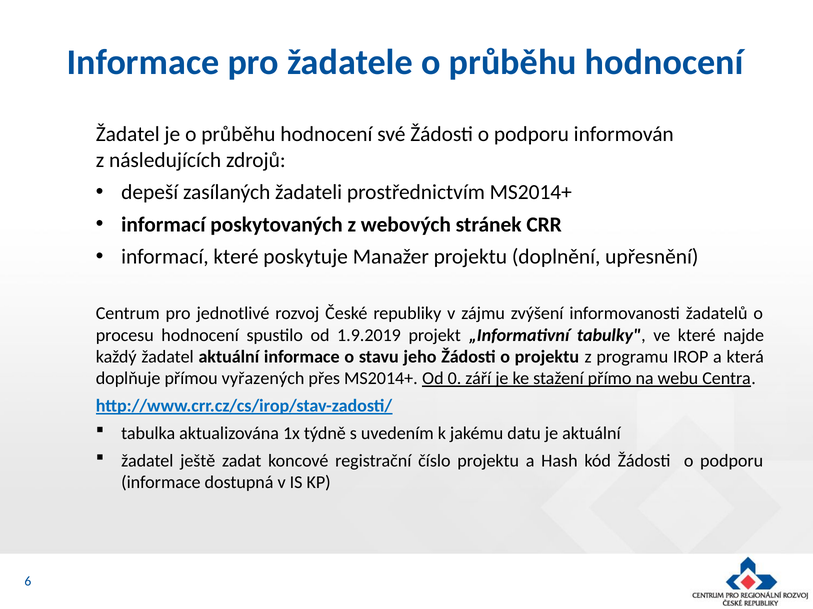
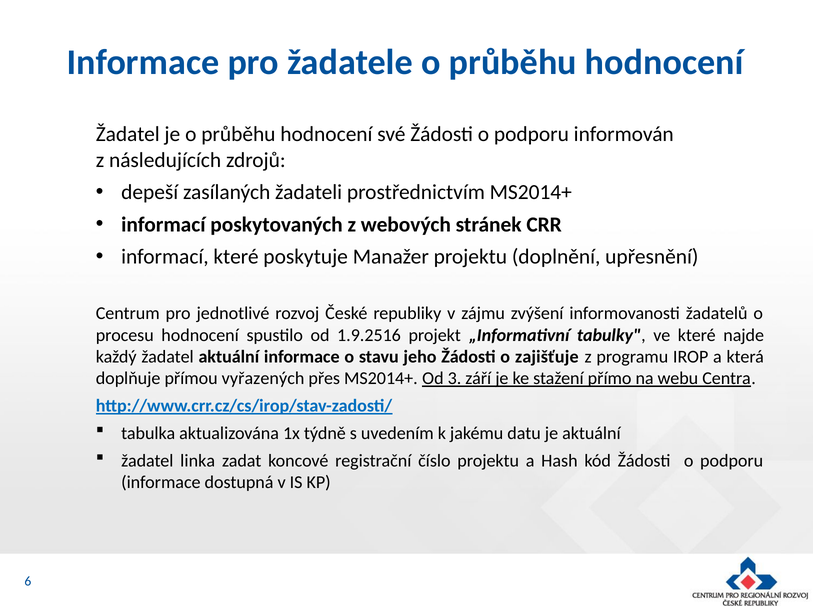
1.9.2019: 1.9.2019 -> 1.9.2516
o projektu: projektu -> zajišťuje
0: 0 -> 3
ještě: ještě -> linka
